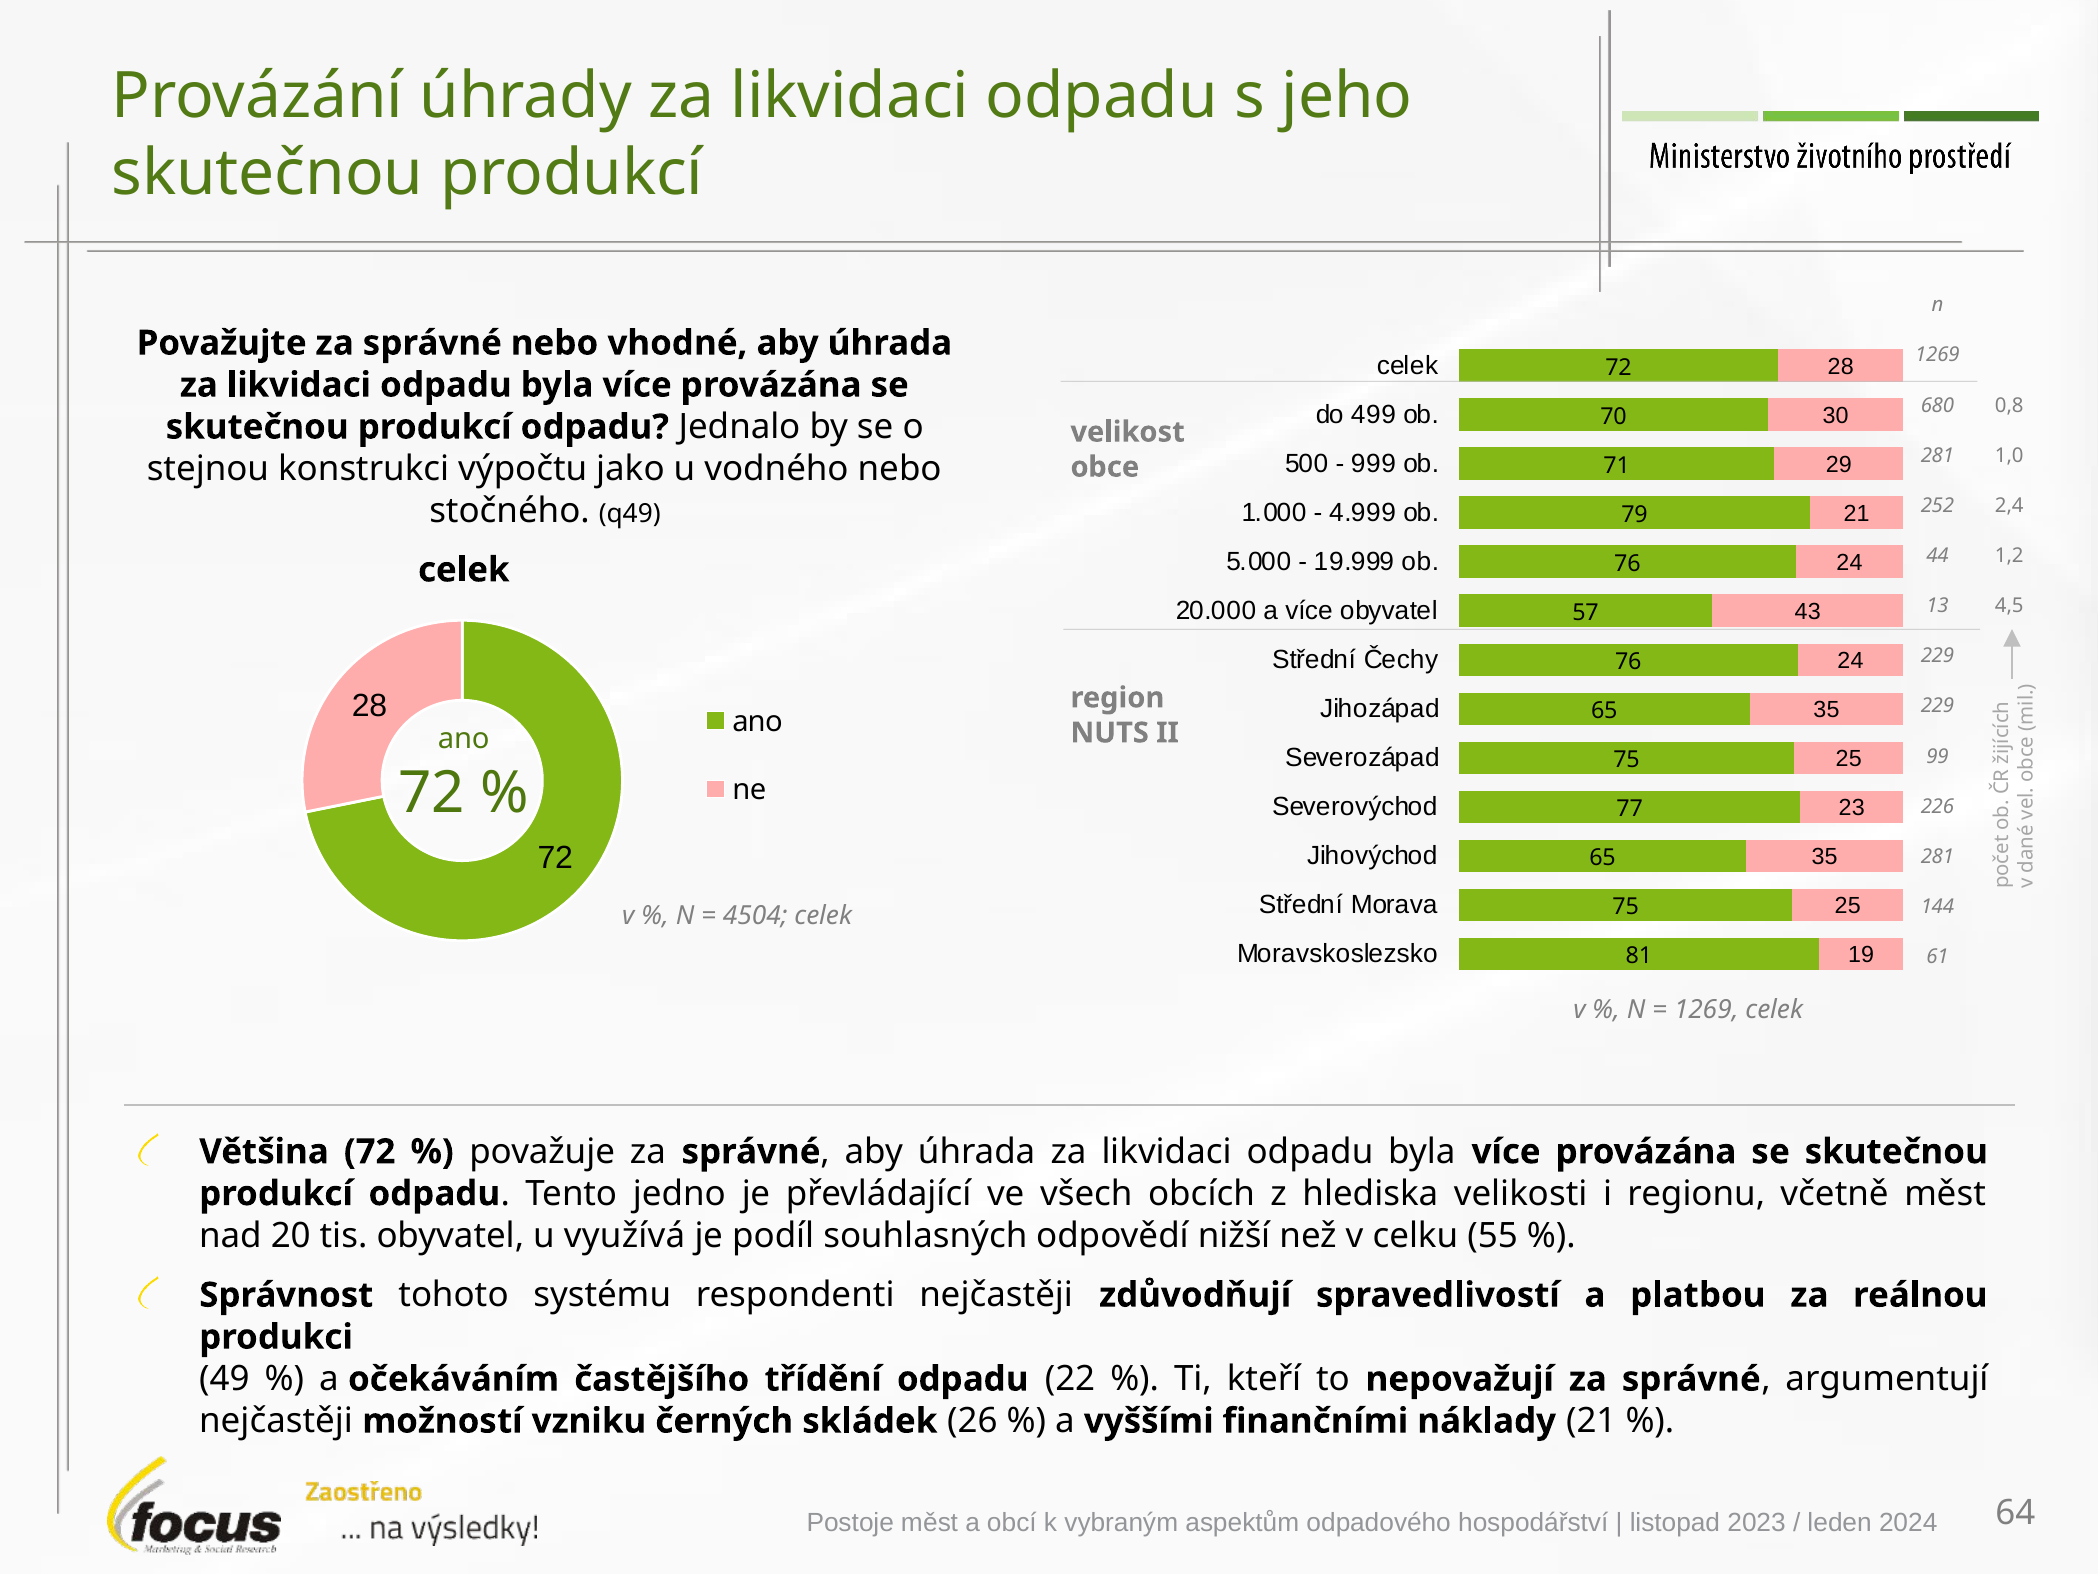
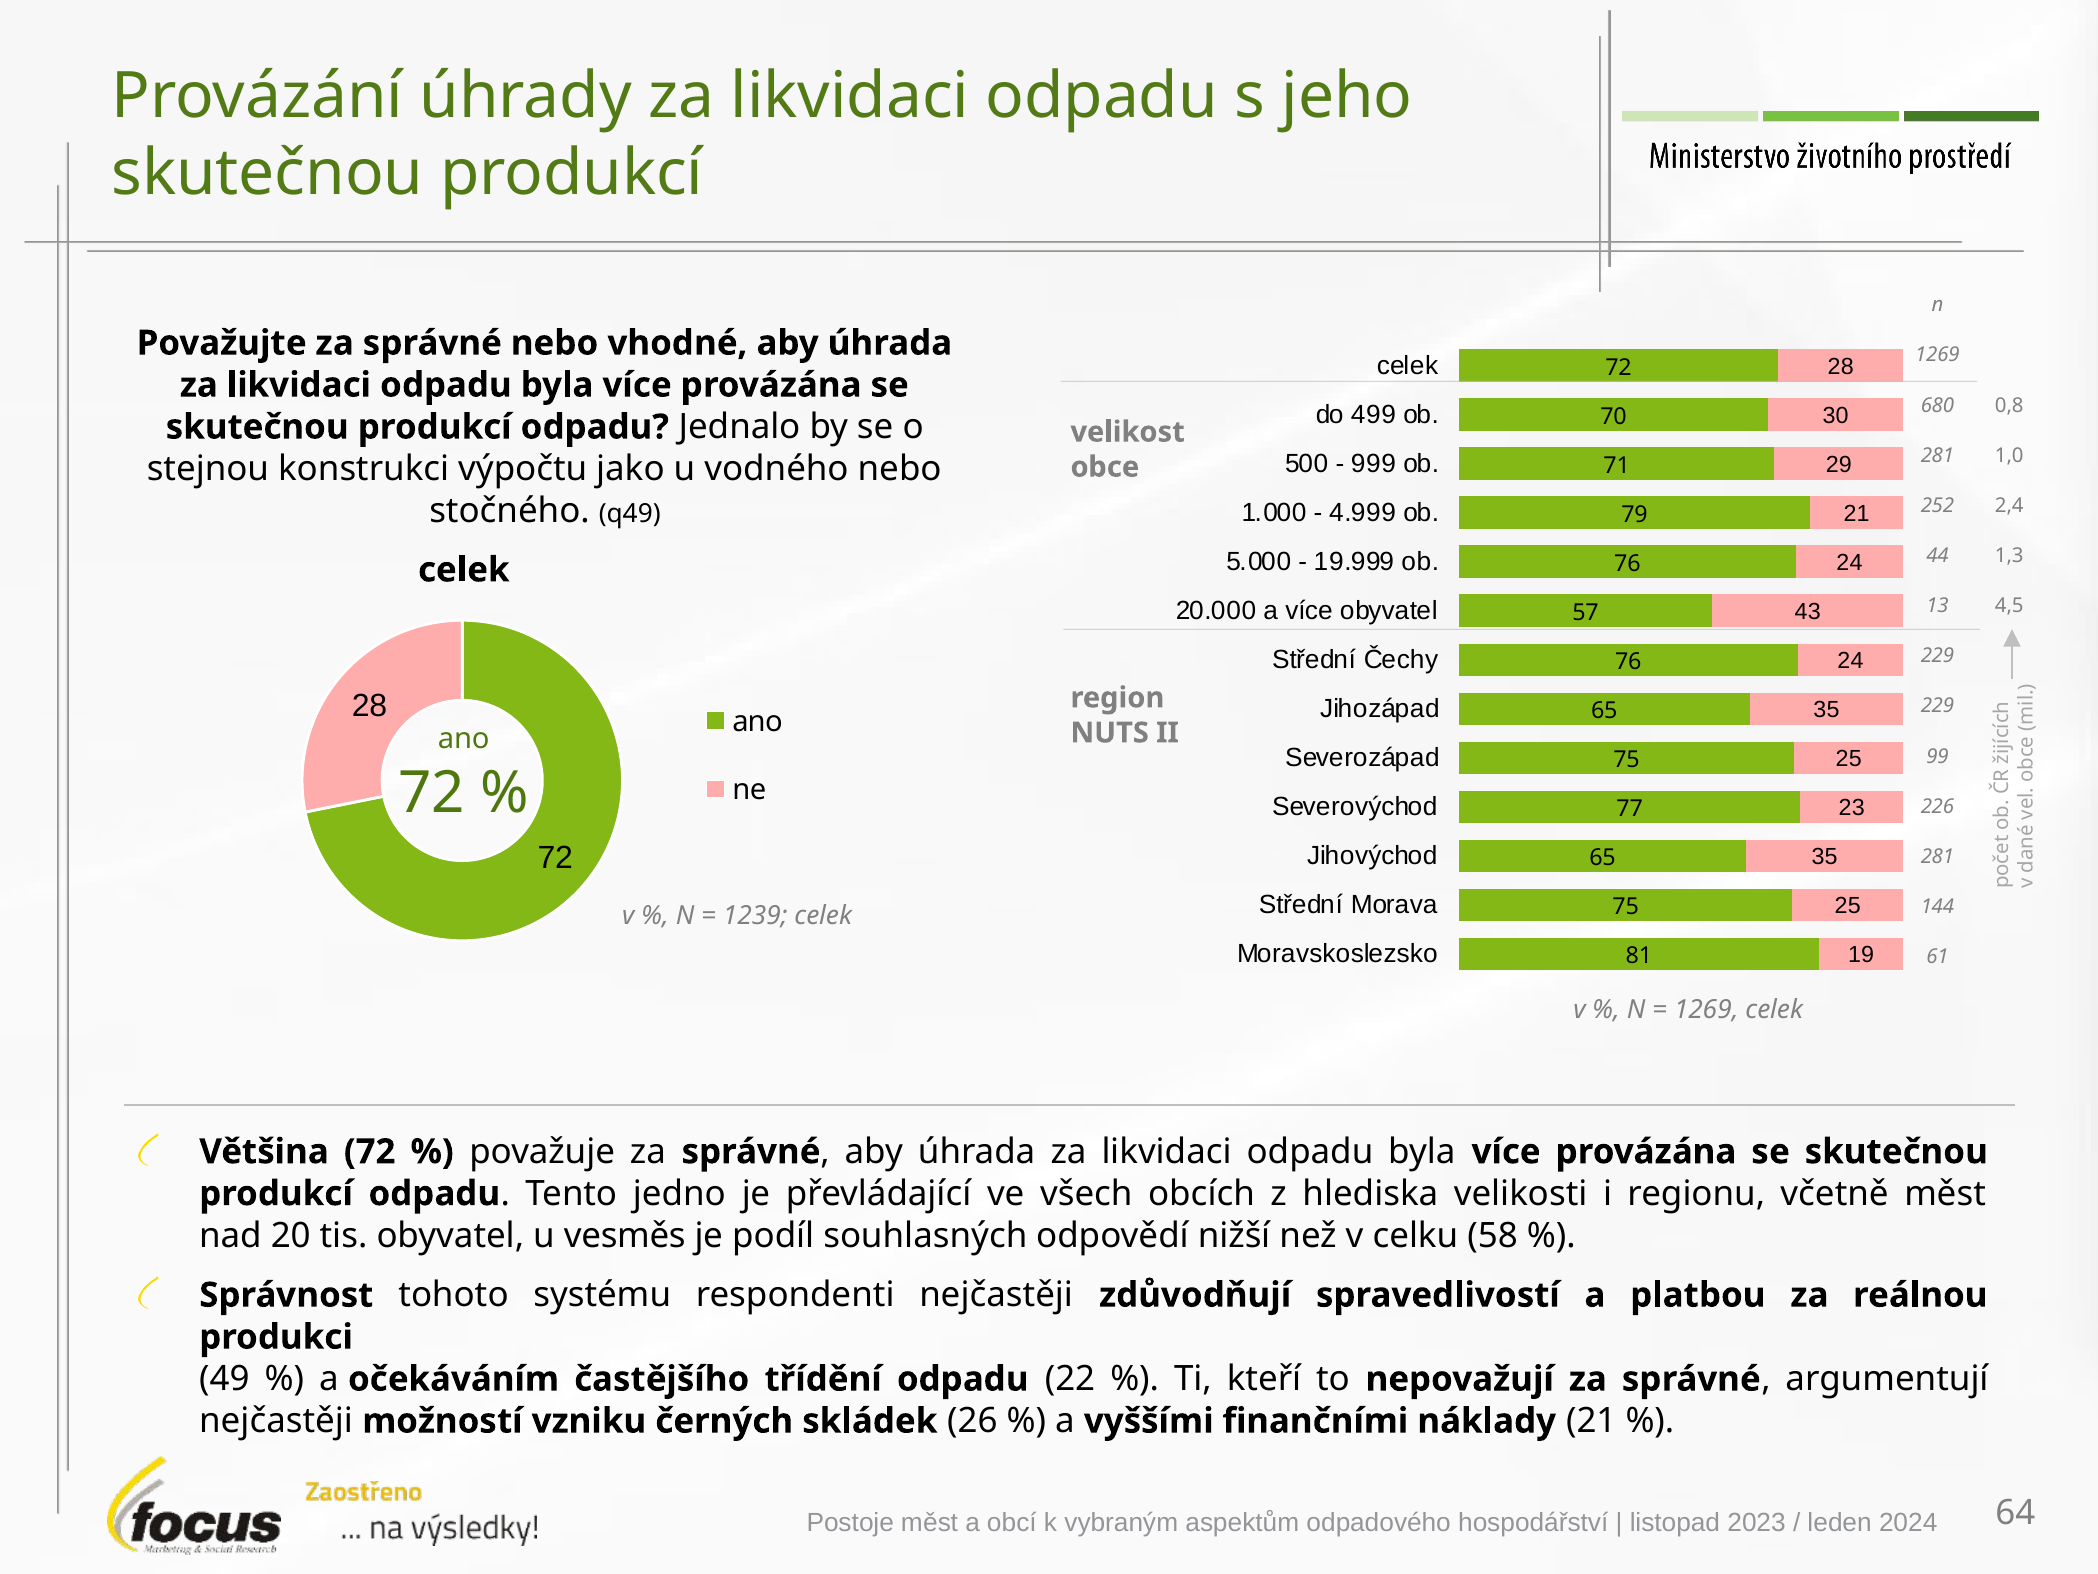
1,2: 1,2 -> 1,3
4504: 4504 -> 1239
využívá: využívá -> vesměs
55: 55 -> 58
